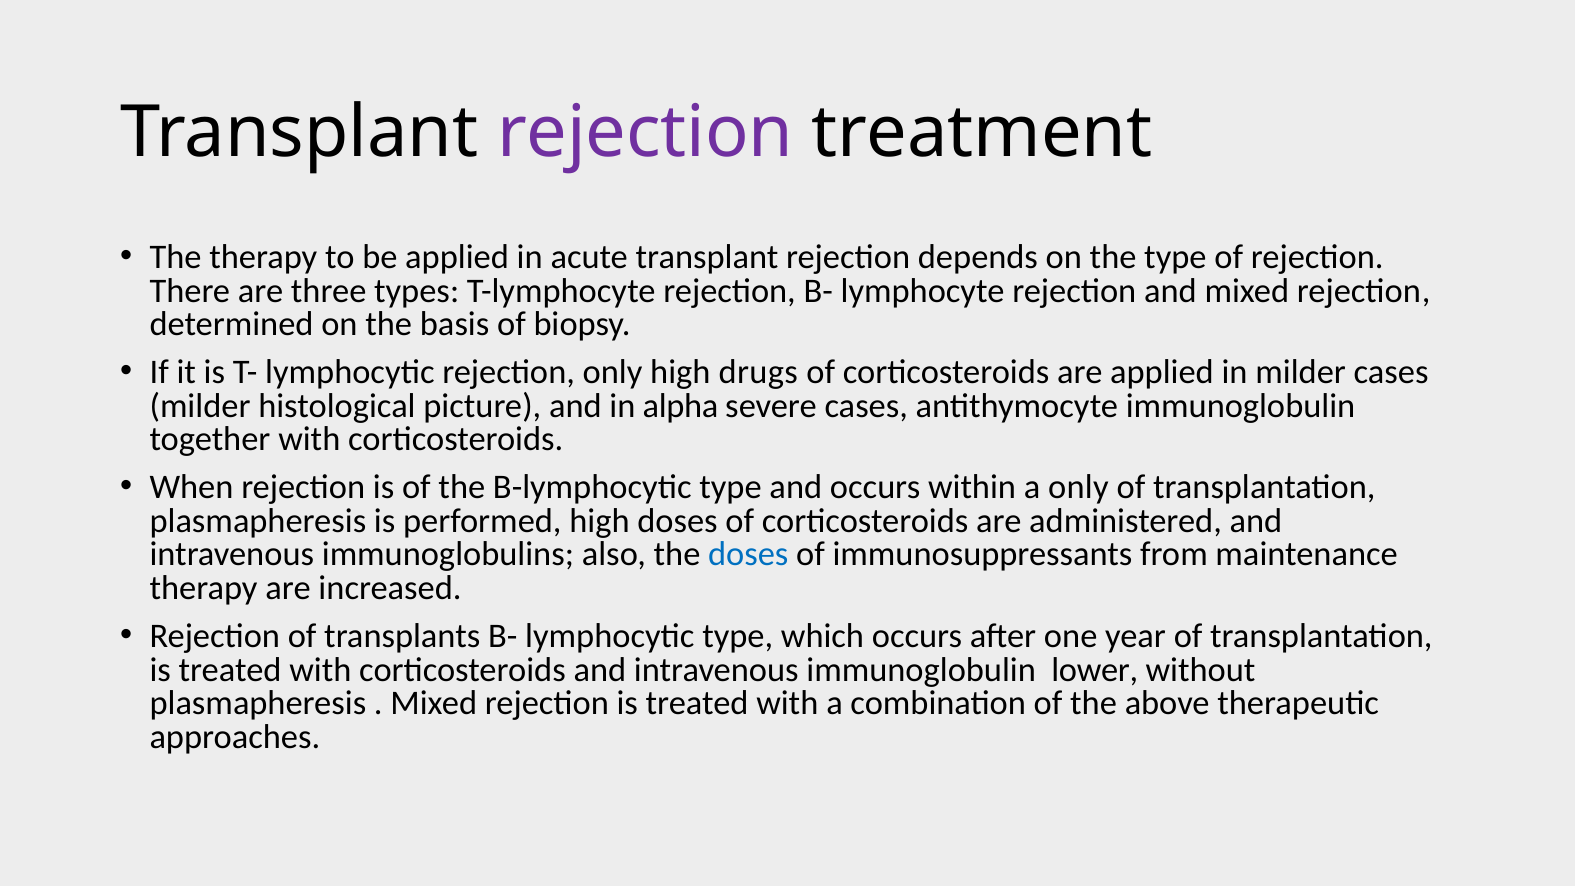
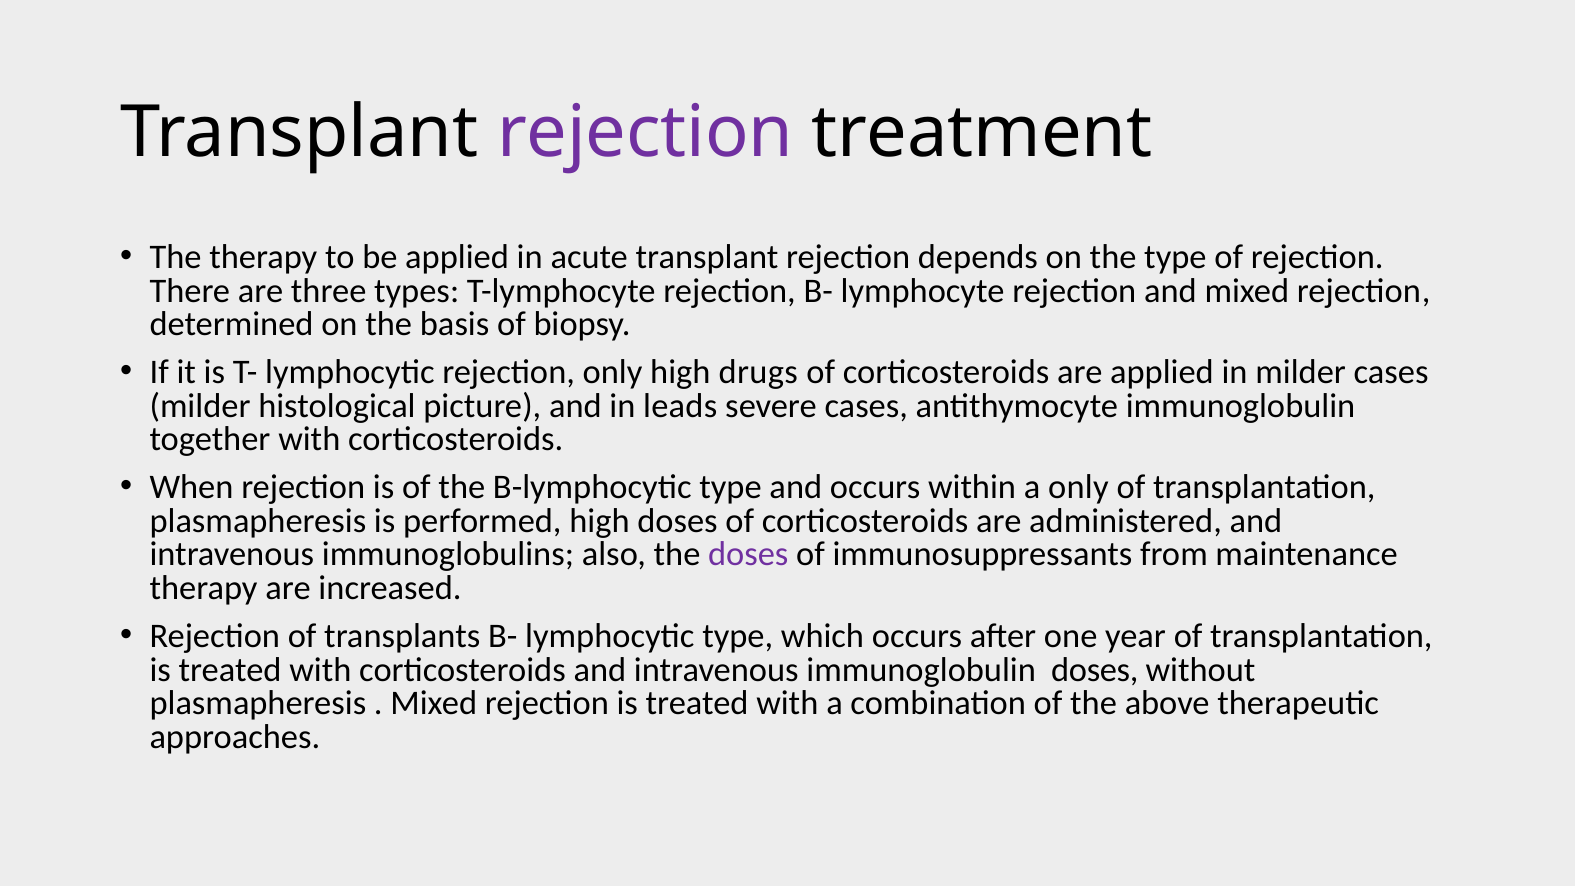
alpha: alpha -> leads
doses at (748, 555) colour: blue -> purple
immunoglobulin lower: lower -> doses
